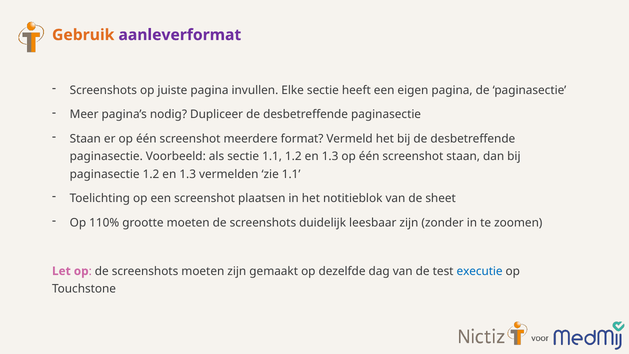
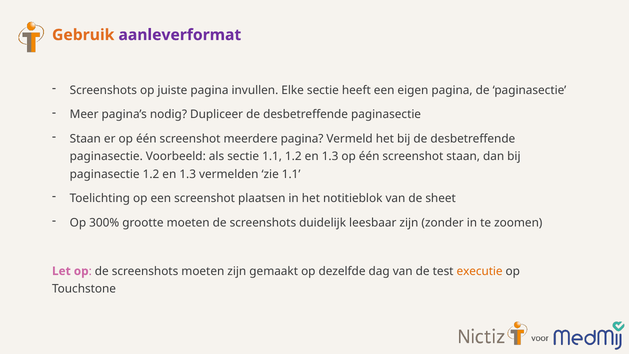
meerdere format: format -> pagina
110%: 110% -> 300%
executie colour: blue -> orange
